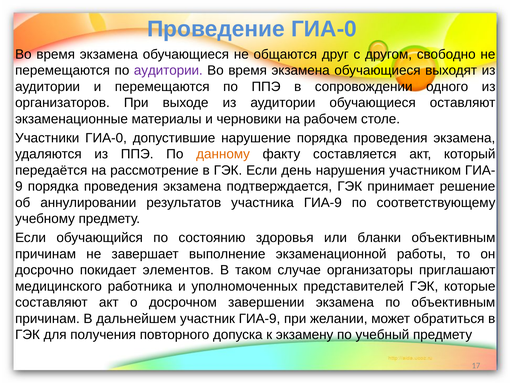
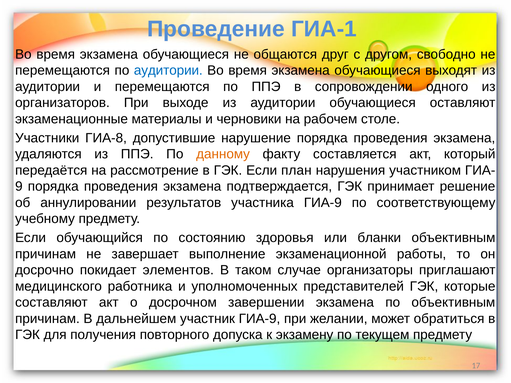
Проведение ГИА-0: ГИА-0 -> ГИА-1
аудитории at (168, 71) colour: purple -> blue
Участники ГИА-0: ГИА-0 -> ГИА-8
день: день -> план
учебный: учебный -> текущем
